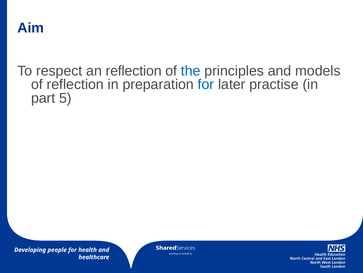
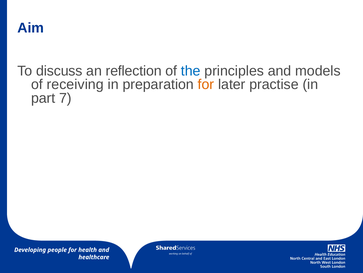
respect: respect -> discuss
of reflection: reflection -> receiving
for at (206, 84) colour: blue -> orange
5: 5 -> 7
